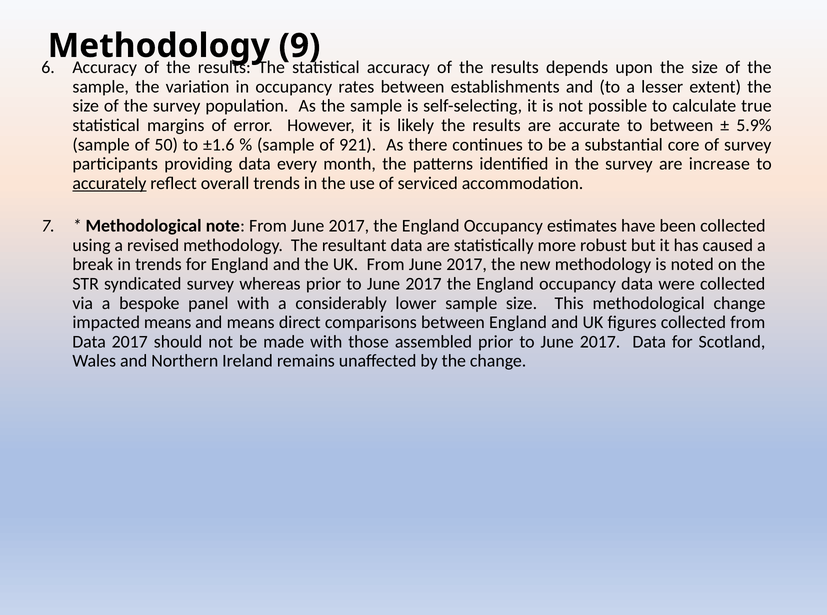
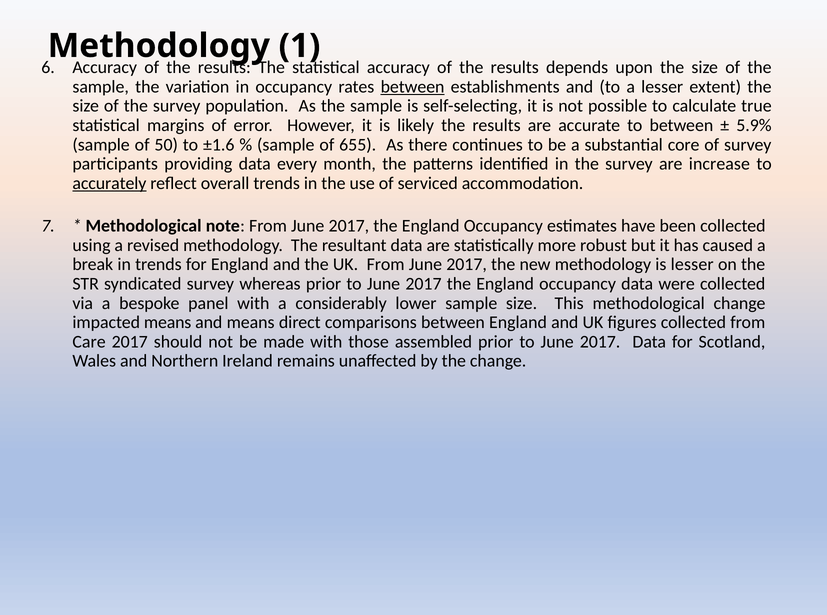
9: 9 -> 1
between at (413, 87) underline: none -> present
921: 921 -> 655
is noted: noted -> lesser
Data at (89, 342): Data -> Care
